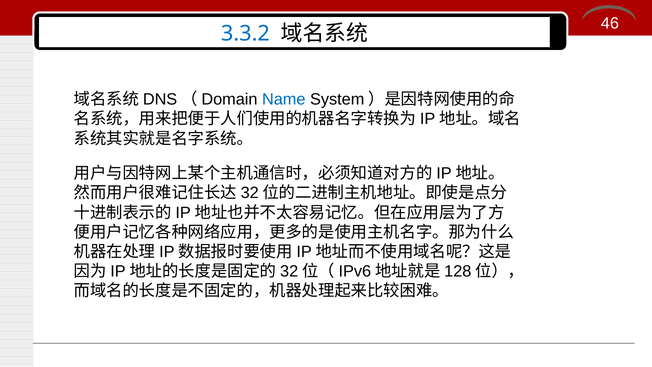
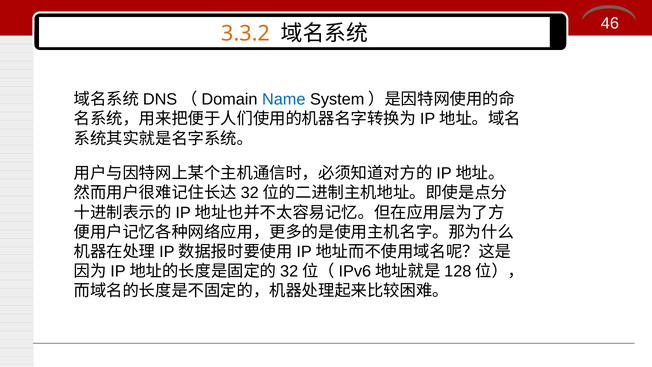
3.3.2 colour: blue -> orange
